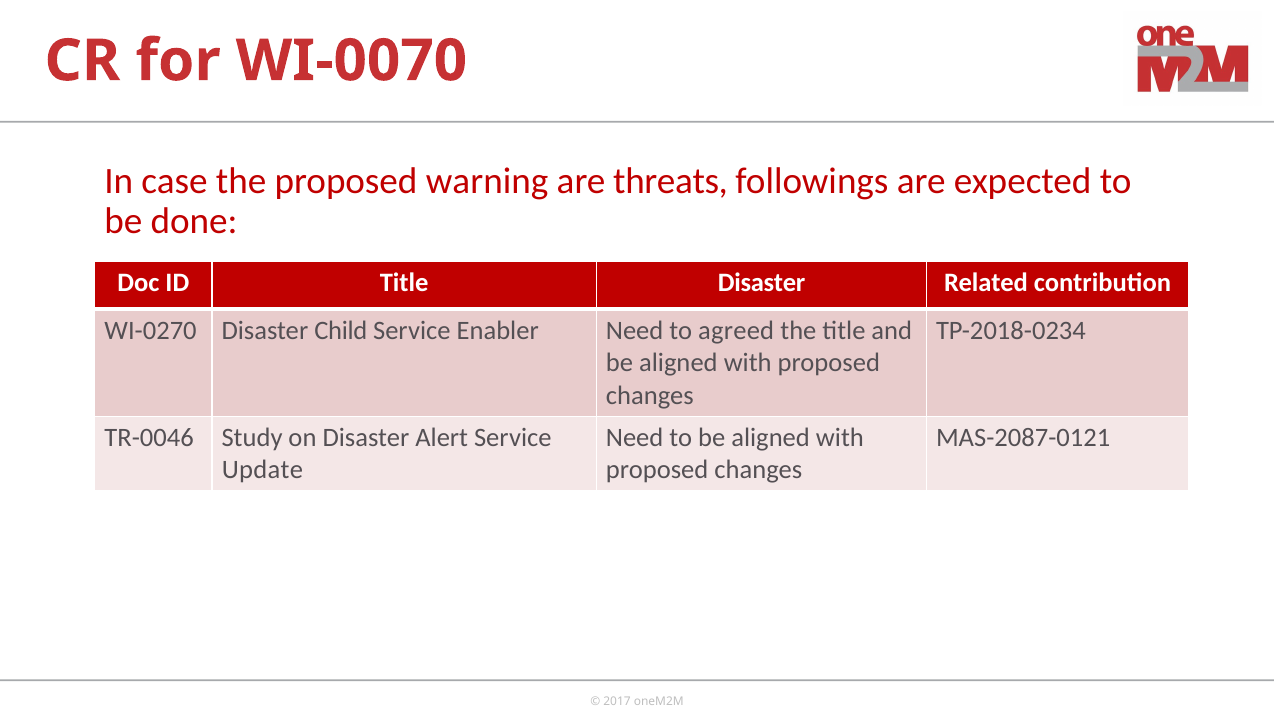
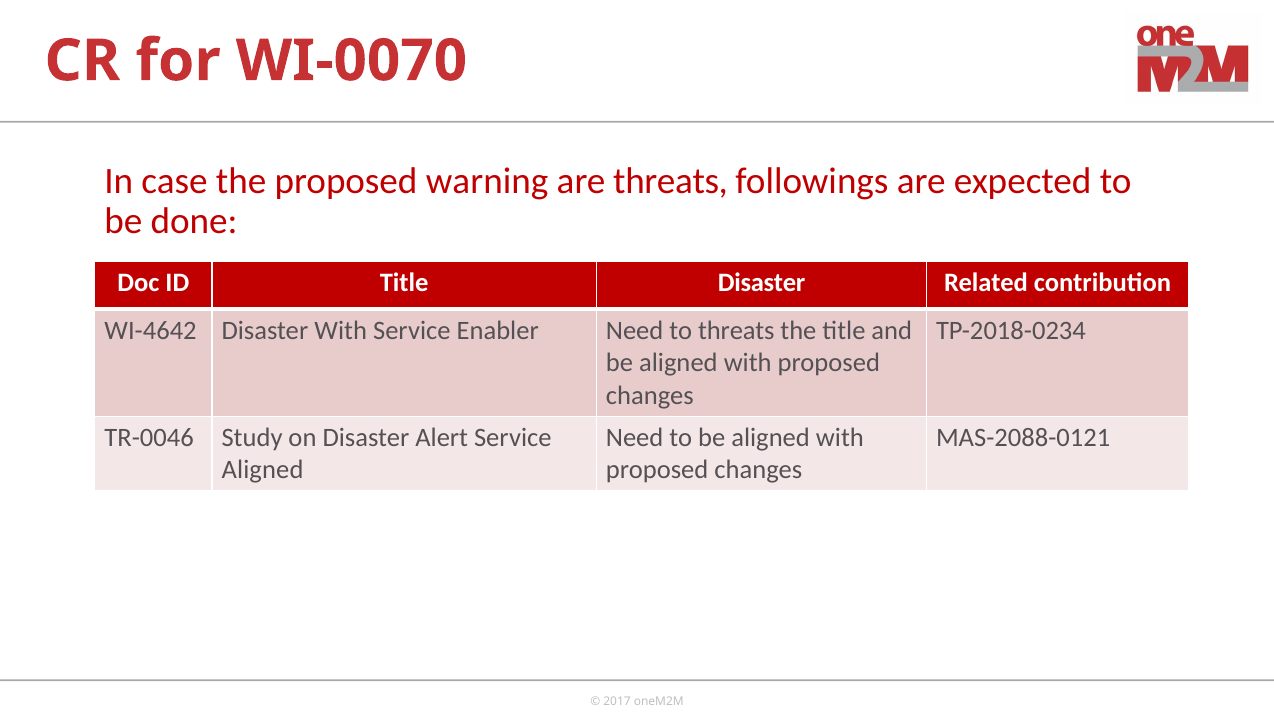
WI-0270: WI-0270 -> WI-4642
Disaster Child: Child -> With
to agreed: agreed -> threats
MAS-2087-0121: MAS-2087-0121 -> MAS-2088-0121
Update at (262, 470): Update -> Aligned
